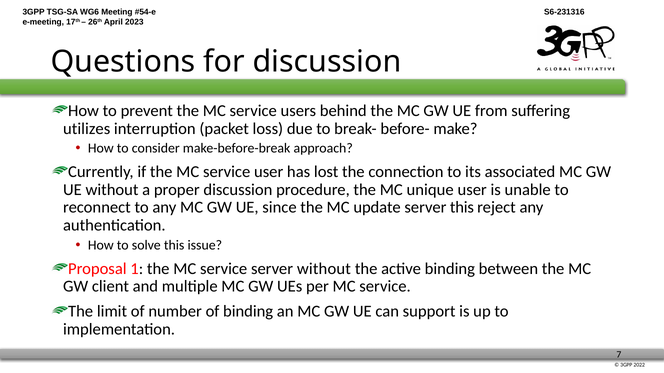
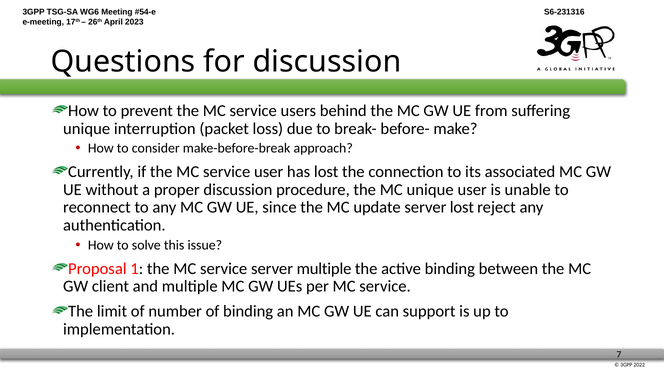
utilizes at (87, 129): utilizes -> unique
server this: this -> lost
server without: without -> multiple
